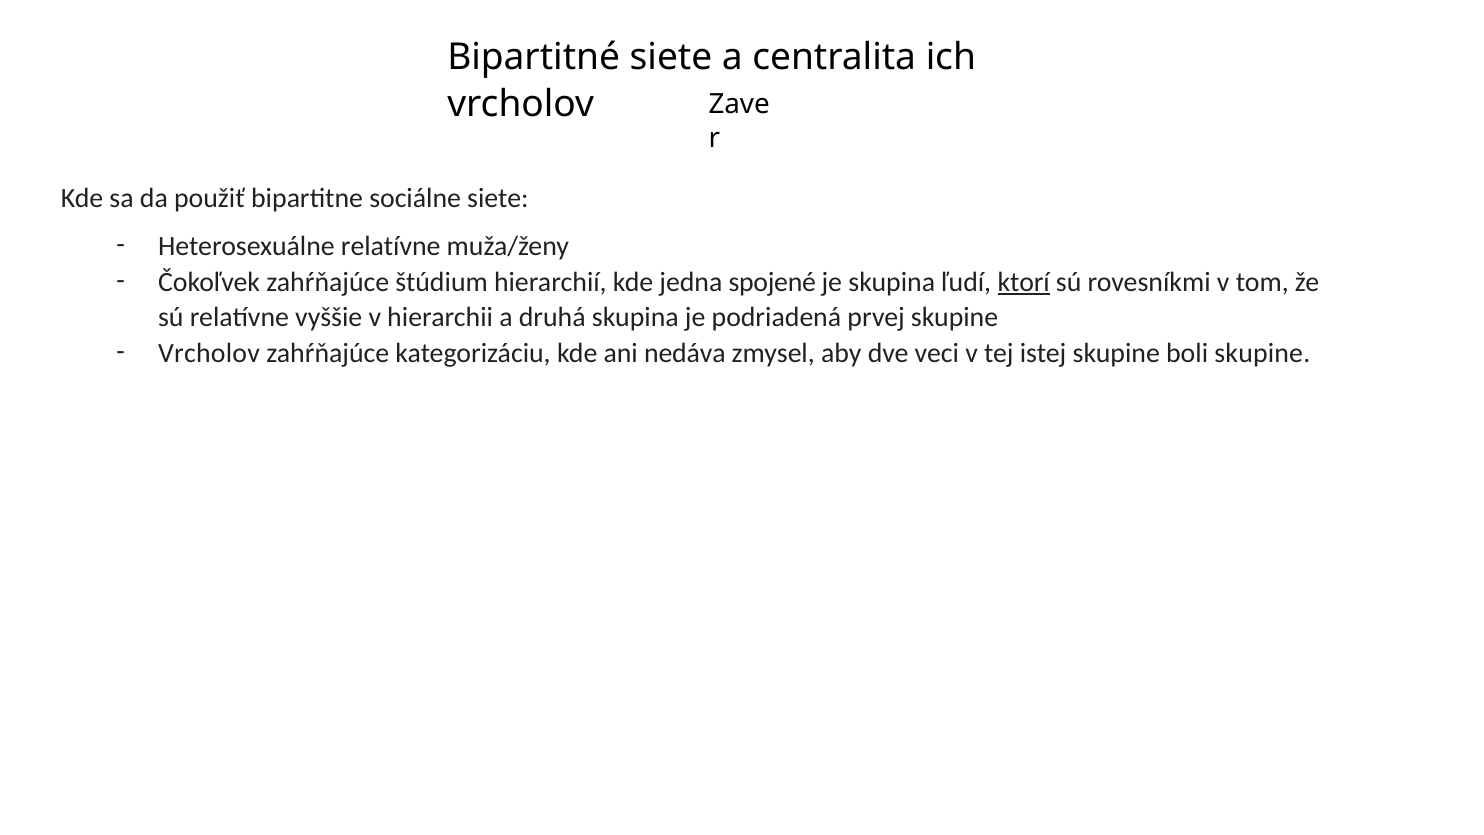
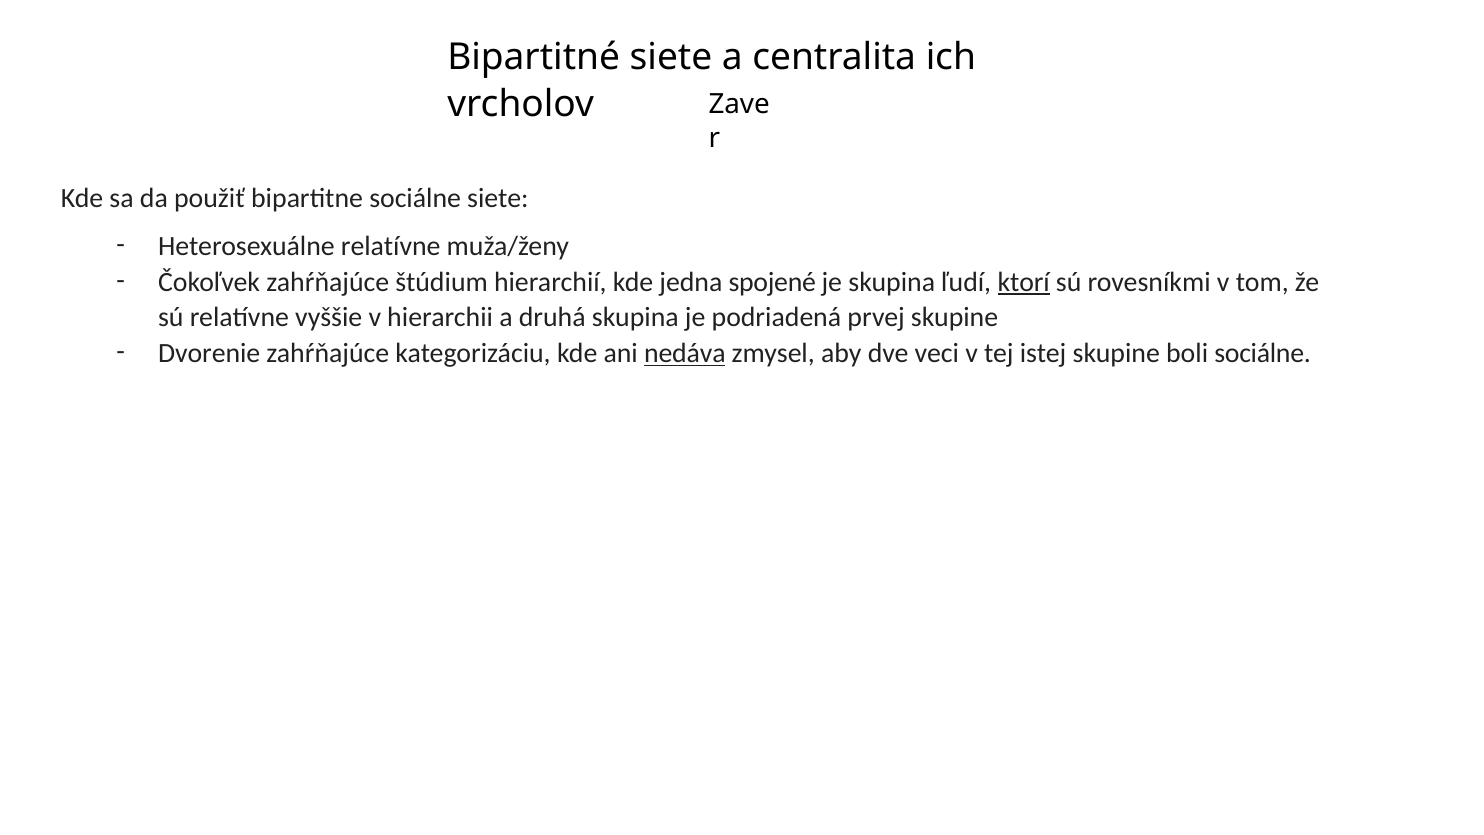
Vrcholov at (209, 353): Vrcholov -> Dvorenie
nedáva underline: none -> present
boli skupine: skupine -> sociálne
